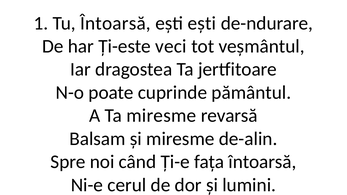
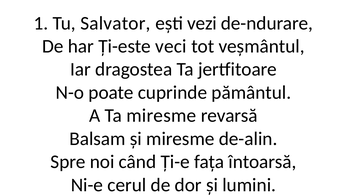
Tu Întoarsă: Întoarsă -> Salvator
ești ești: ești -> vezi
